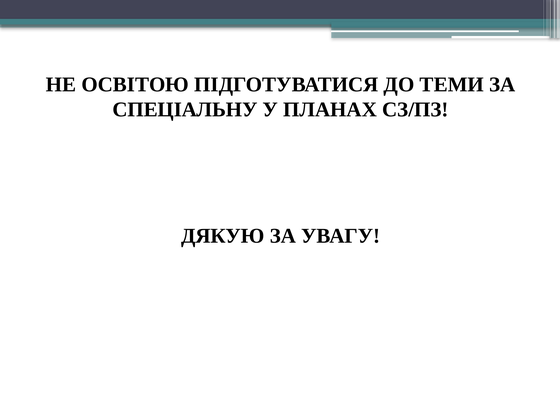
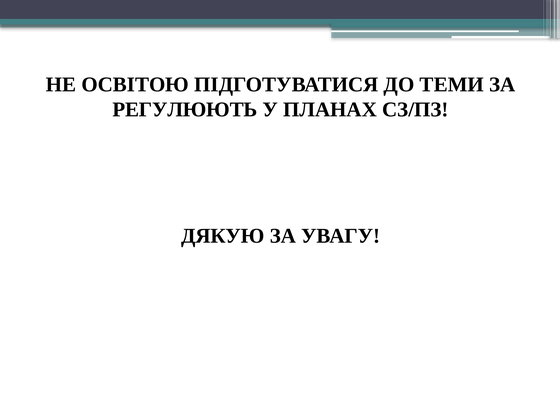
СПЕЦІАЛЬНУ: СПЕЦІАЛЬНУ -> РЕГУЛЮЮТЬ
